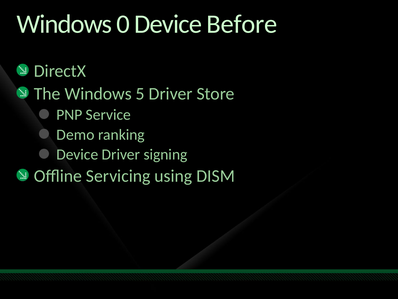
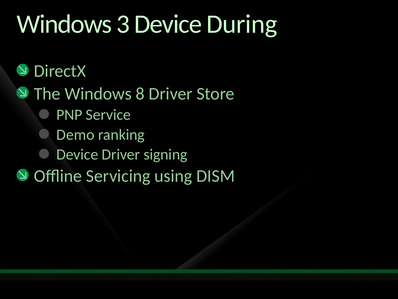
0: 0 -> 3
Before: Before -> During
5: 5 -> 8
